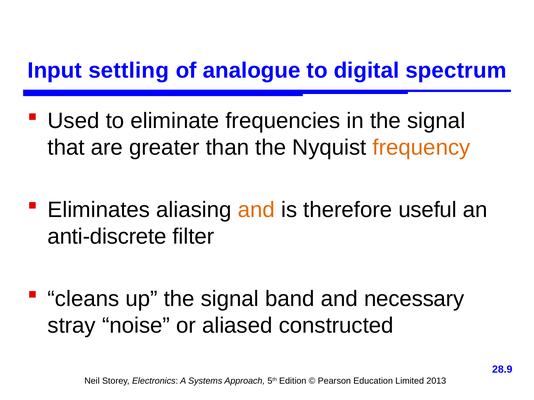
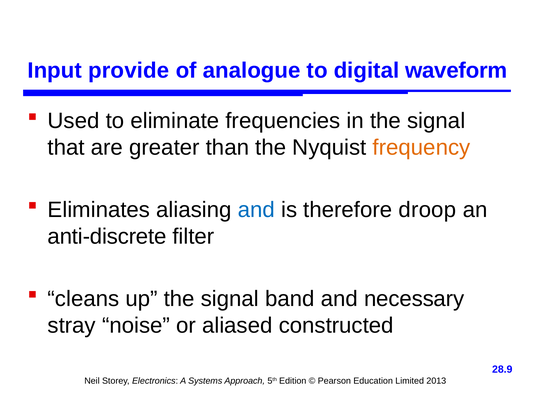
settling: settling -> provide
spectrum: spectrum -> waveform
and at (256, 210) colour: orange -> blue
useful: useful -> droop
